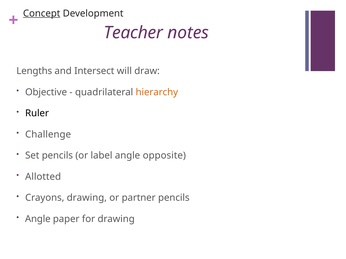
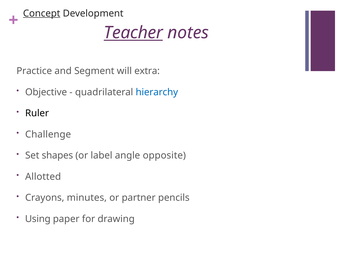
Teacher underline: none -> present
Lengths: Lengths -> Practice
Intersect: Intersect -> Segment
draw: draw -> extra
hierarchy colour: orange -> blue
Set pencils: pencils -> shapes
Crayons drawing: drawing -> minutes
Angle at (38, 219): Angle -> Using
